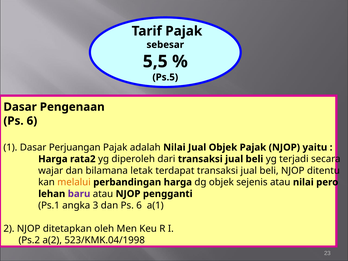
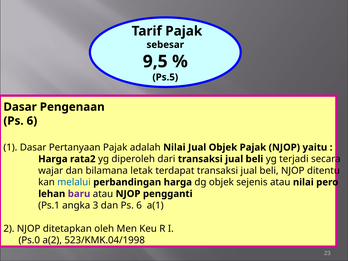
5,5: 5,5 -> 9,5
Perjuangan: Perjuangan -> Pertanyaan
melalui colour: orange -> blue
Ps.2: Ps.2 -> Ps.0
